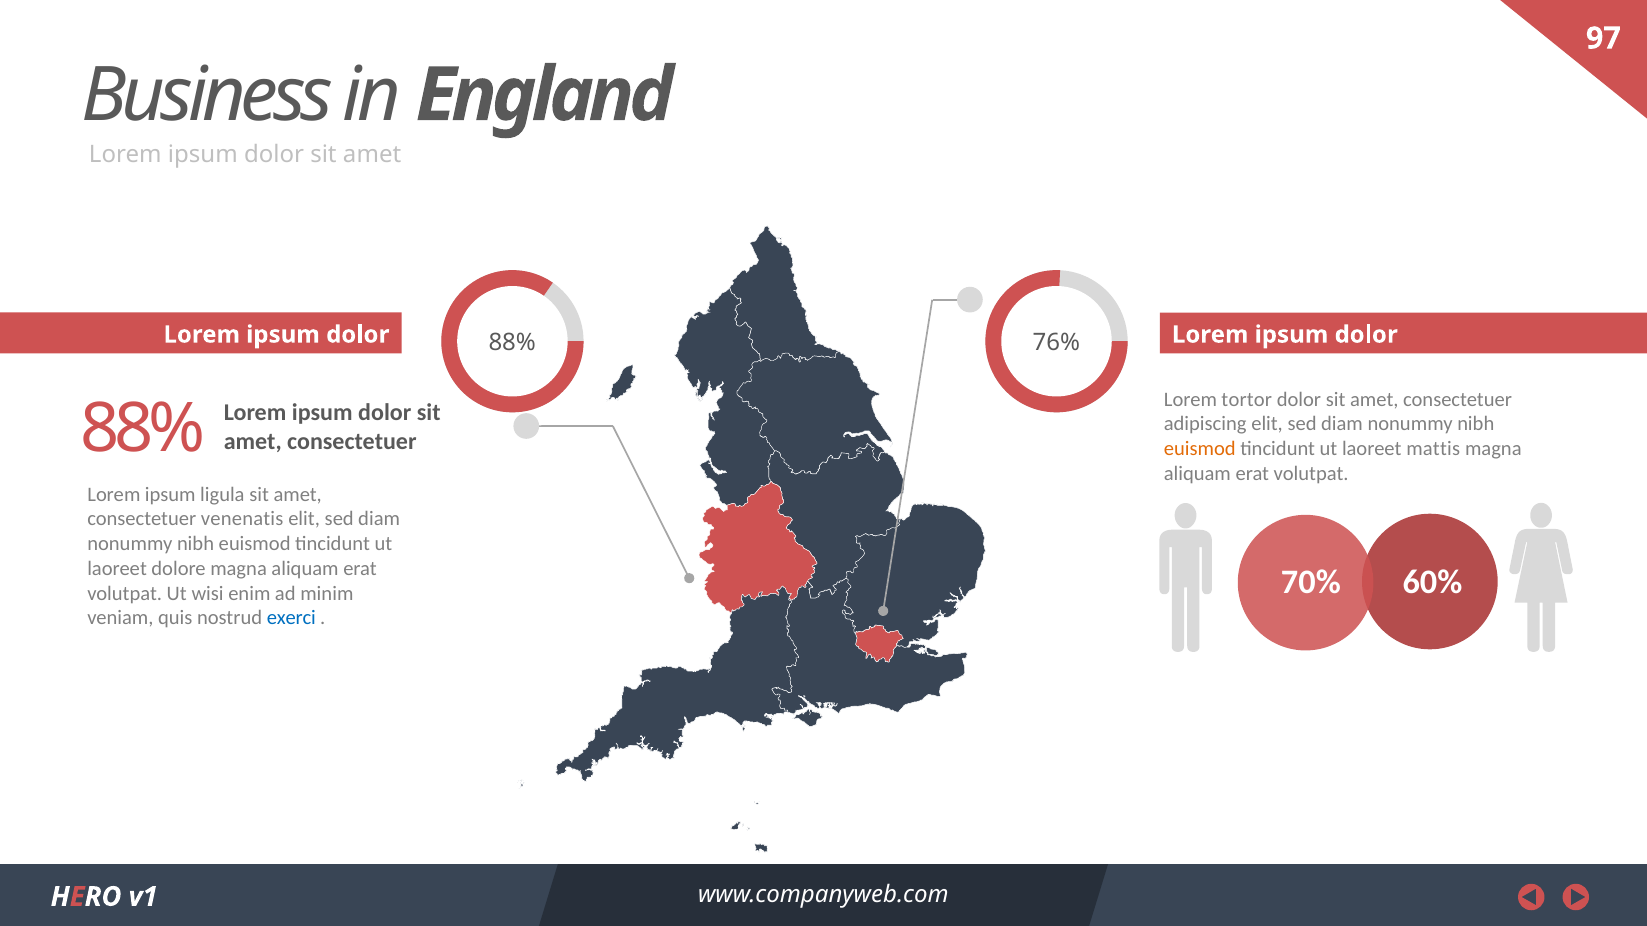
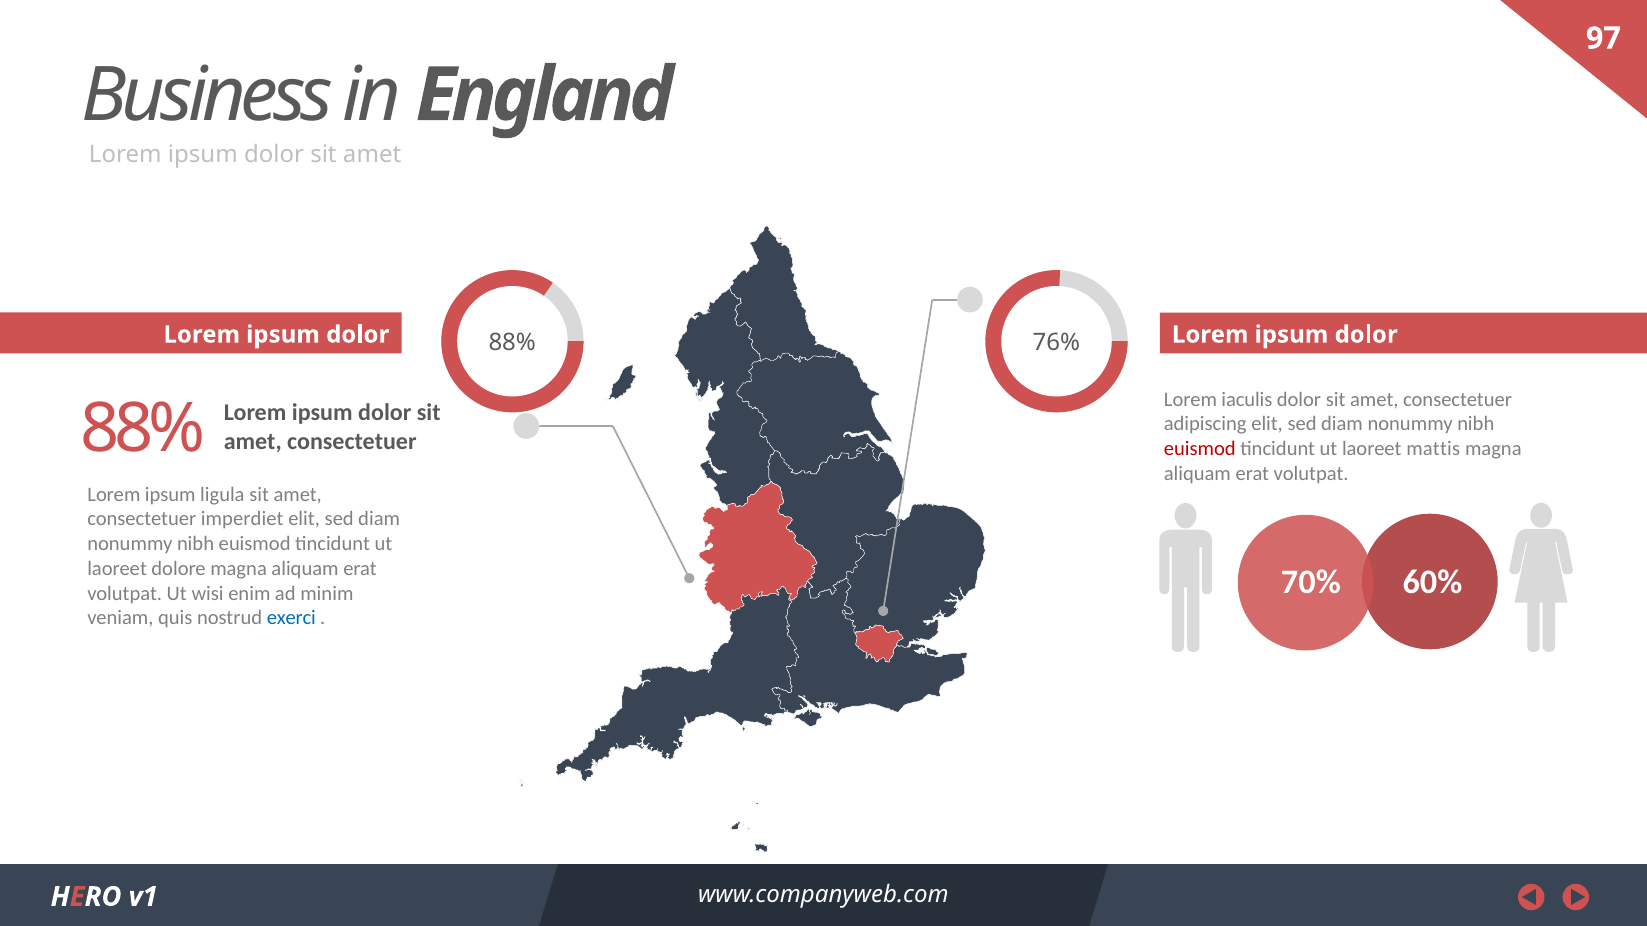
tortor: tortor -> iaculis
euismod at (1200, 449) colour: orange -> red
venenatis: venenatis -> imperdiet
